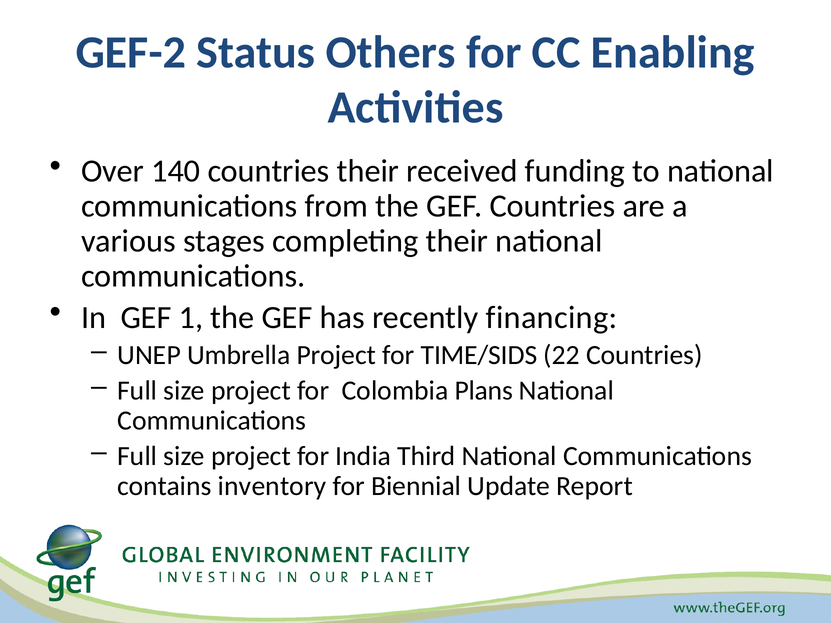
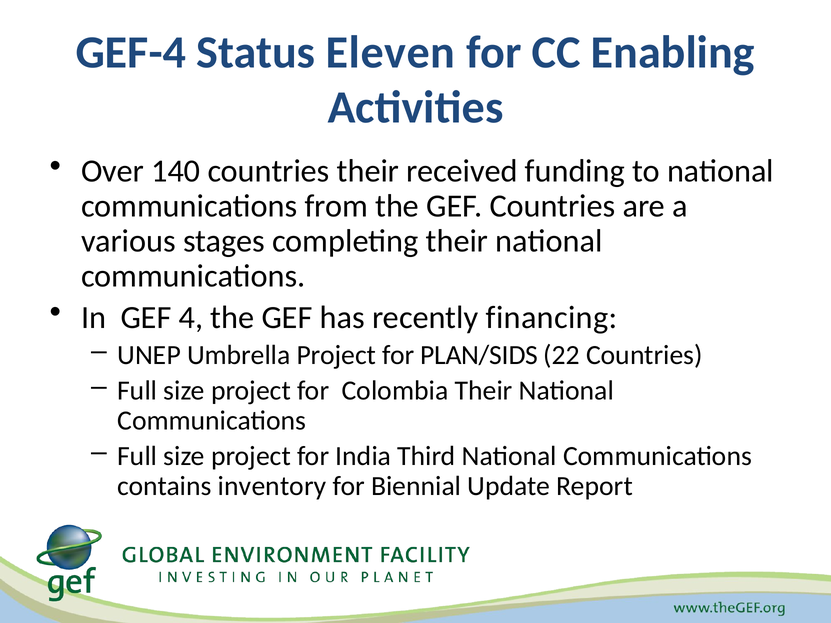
GEF-2: GEF-2 -> GEF-4
Others: Others -> Eleven
1: 1 -> 4
TIME/SIDS: TIME/SIDS -> PLAN/SIDS
Colombia Plans: Plans -> Their
